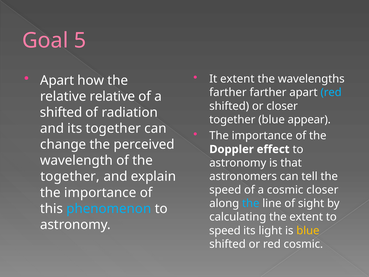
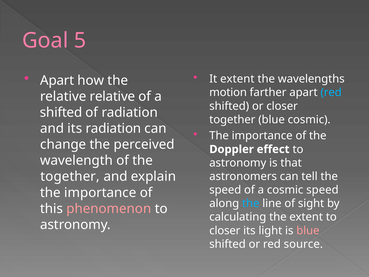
farther at (228, 92): farther -> motion
blue appear: appear -> cosmic
its together: together -> radiation
cosmic closer: closer -> speed
phenomenon colour: light blue -> pink
speed at (225, 230): speed -> closer
blue at (308, 230) colour: yellow -> pink
red cosmic: cosmic -> source
